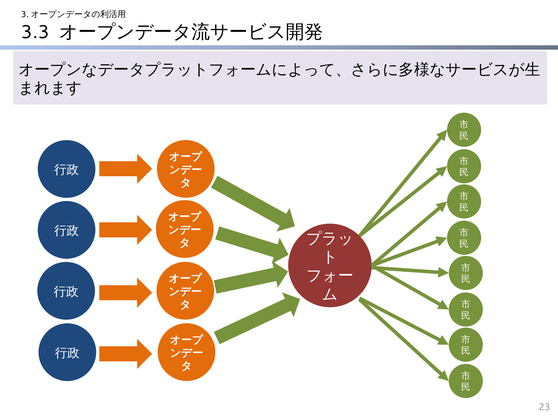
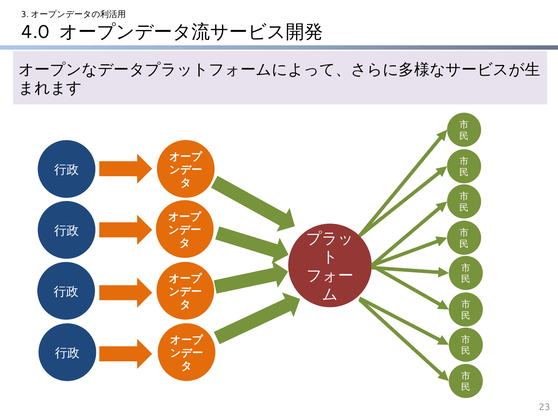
3.3: 3.3 -> 4.0
